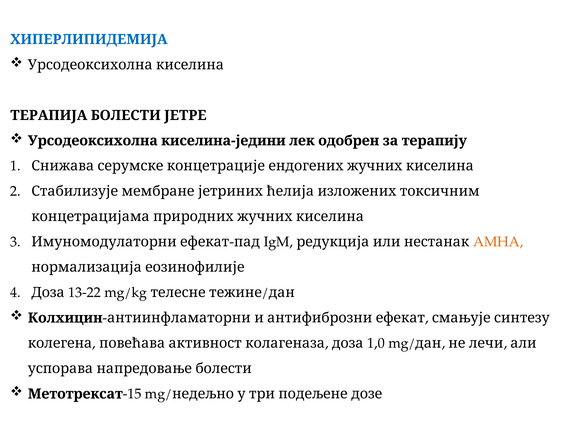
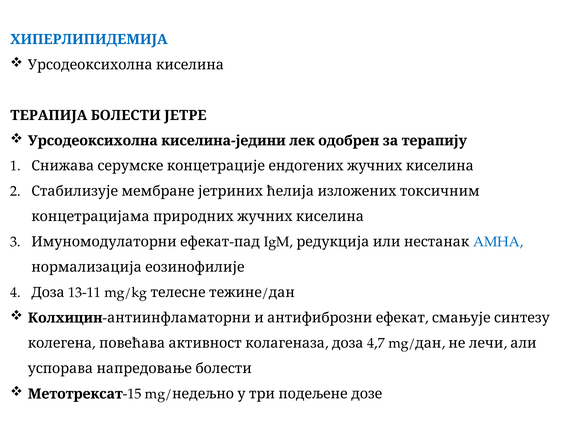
AMHA colour: orange -> blue
13-22: 13-22 -> 13-11
1,0: 1,0 -> 4,7
